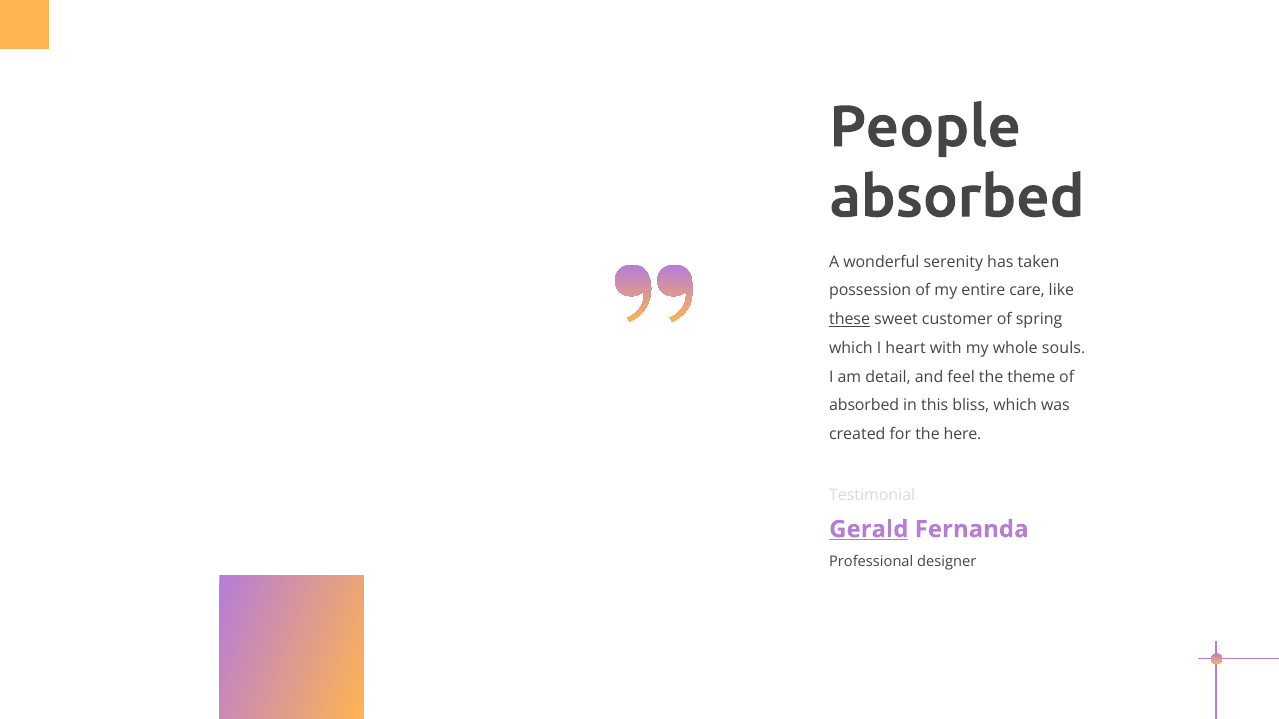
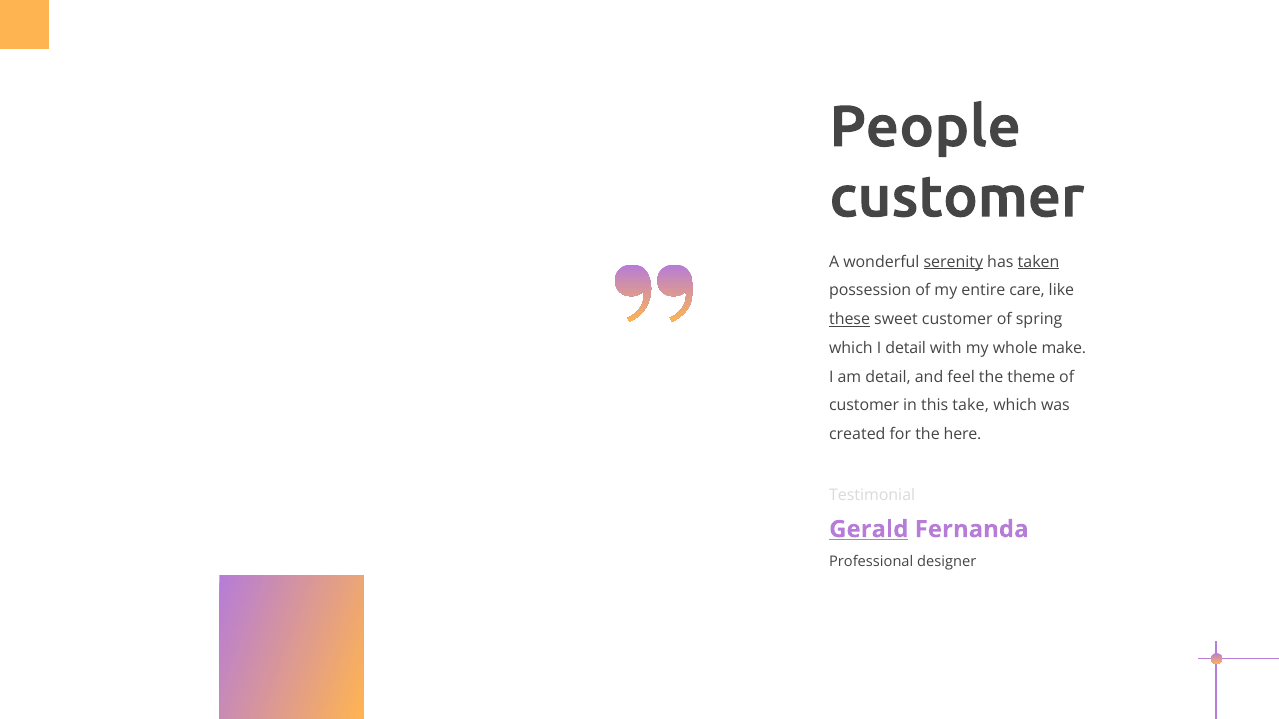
absorbed at (957, 197): absorbed -> customer
serenity underline: none -> present
taken underline: none -> present
I heart: heart -> detail
souls: souls -> make
absorbed at (864, 406): absorbed -> customer
bliss: bliss -> take
